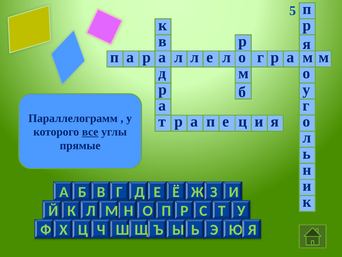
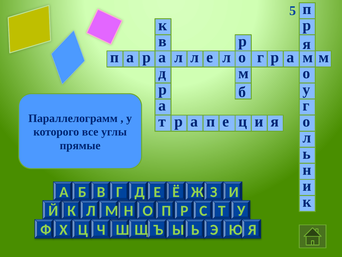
все underline: present -> none
